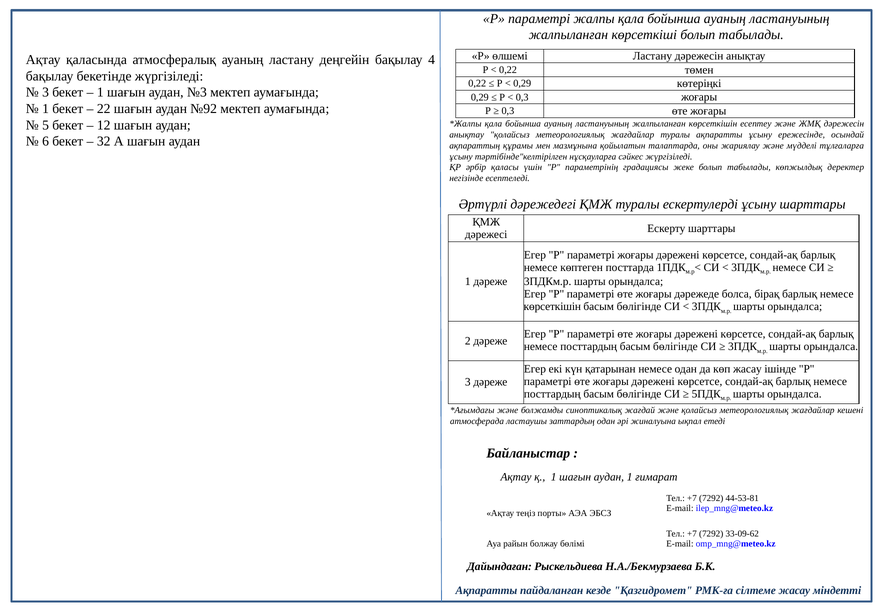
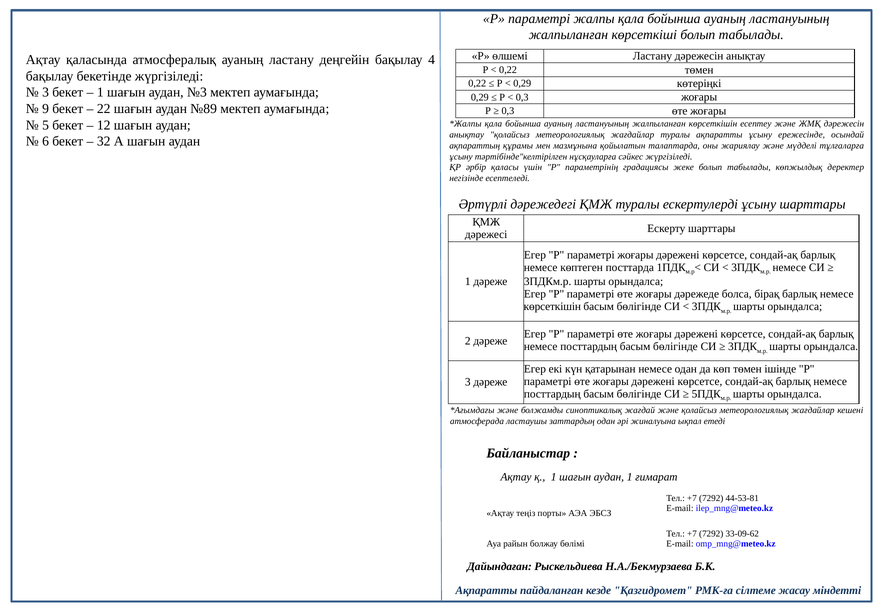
1 at (46, 109): 1 -> 9
№92: №92 -> №89
көп жасау: жасау -> төмен
